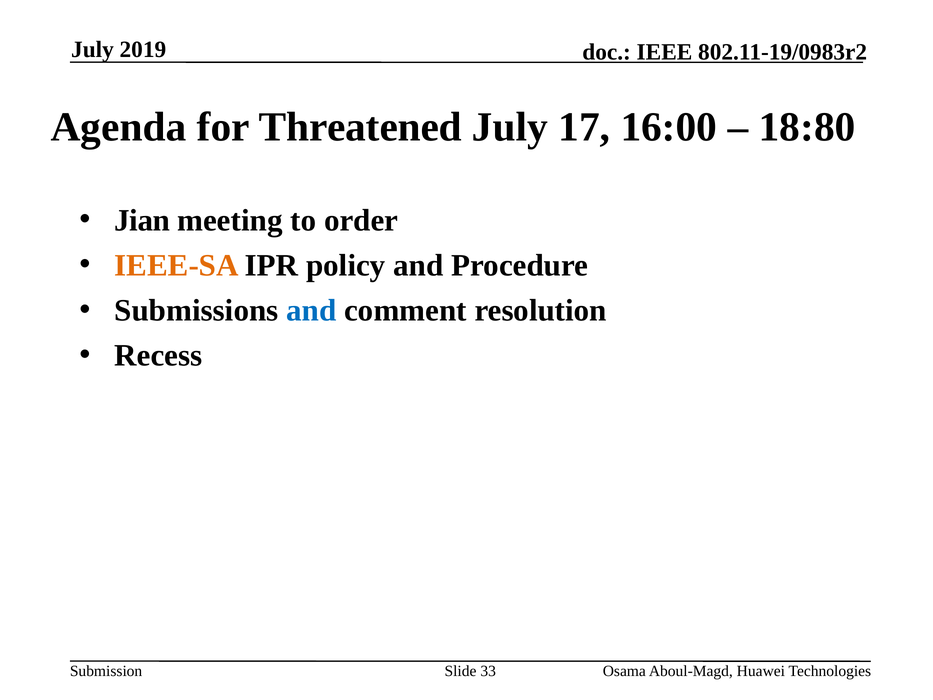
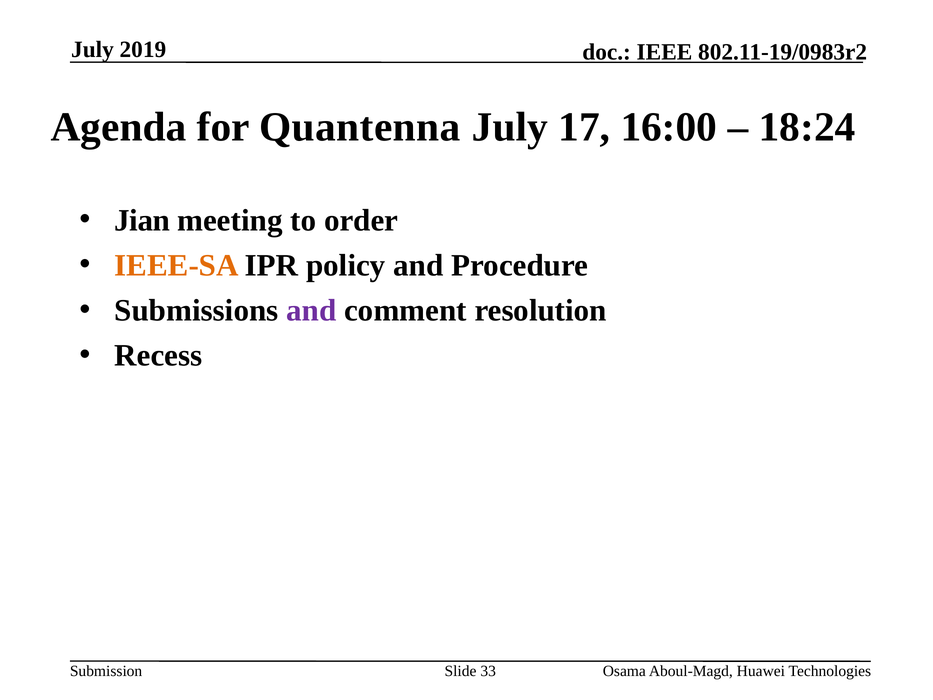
Threatened: Threatened -> Quantenna
18:80: 18:80 -> 18:24
and at (311, 310) colour: blue -> purple
